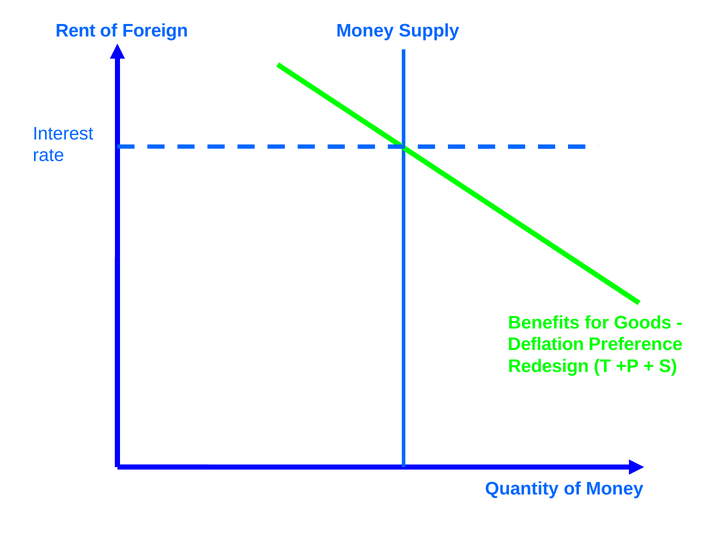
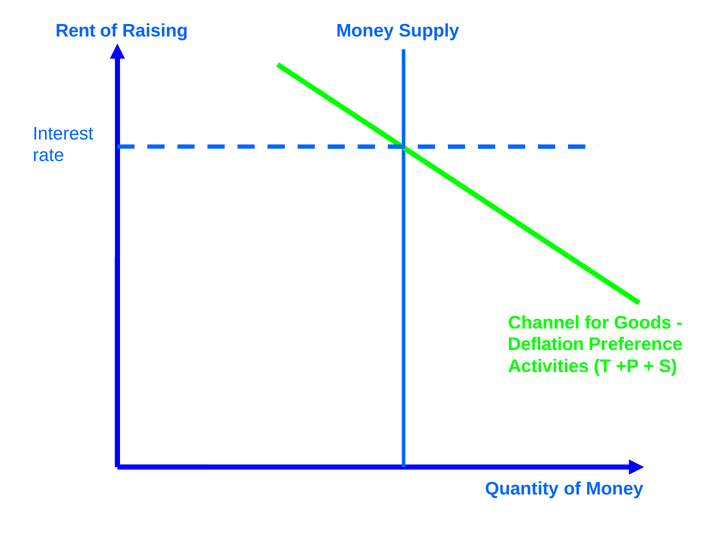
Foreign: Foreign -> Raising
Benefits: Benefits -> Channel
Redesign: Redesign -> Activities
